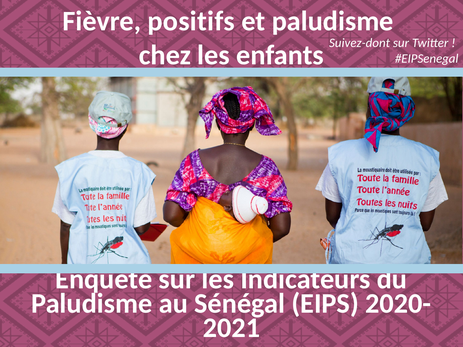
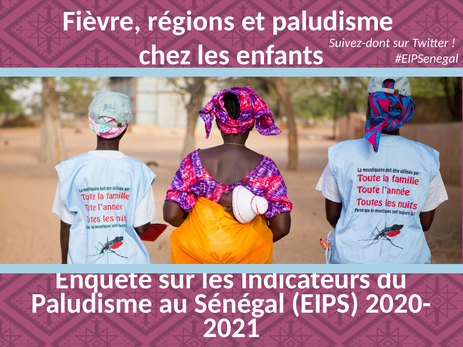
positifs: positifs -> régions
